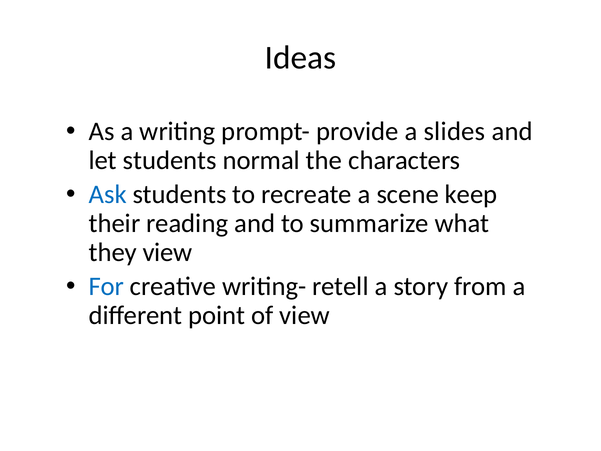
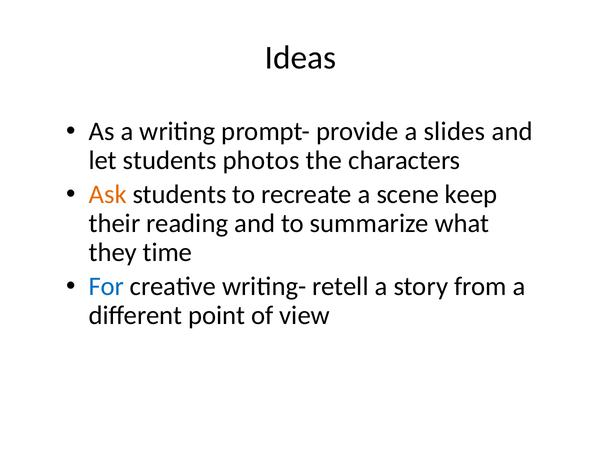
normal: normal -> photos
Ask colour: blue -> orange
they view: view -> time
